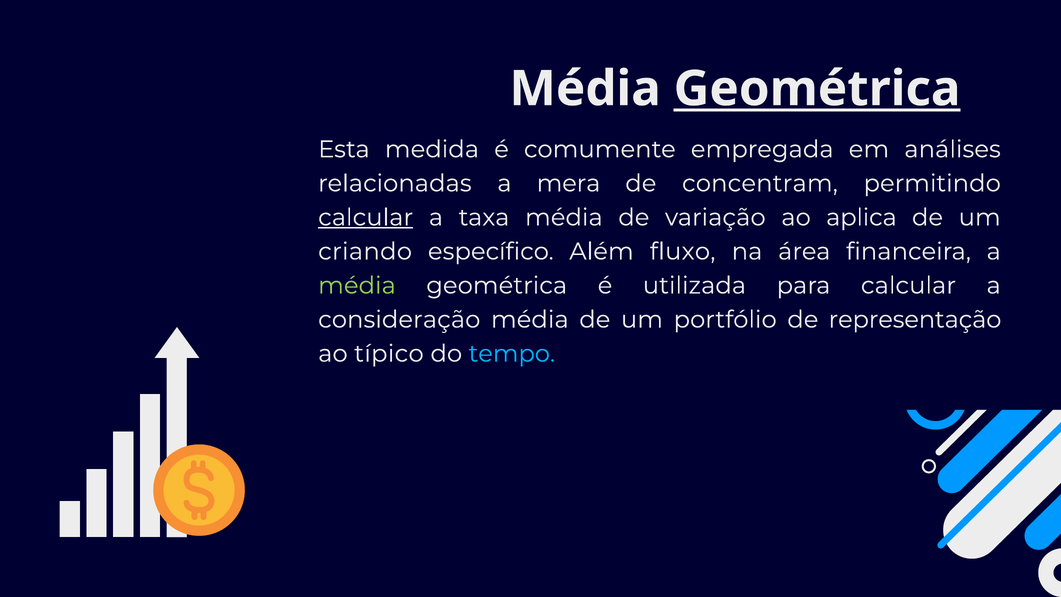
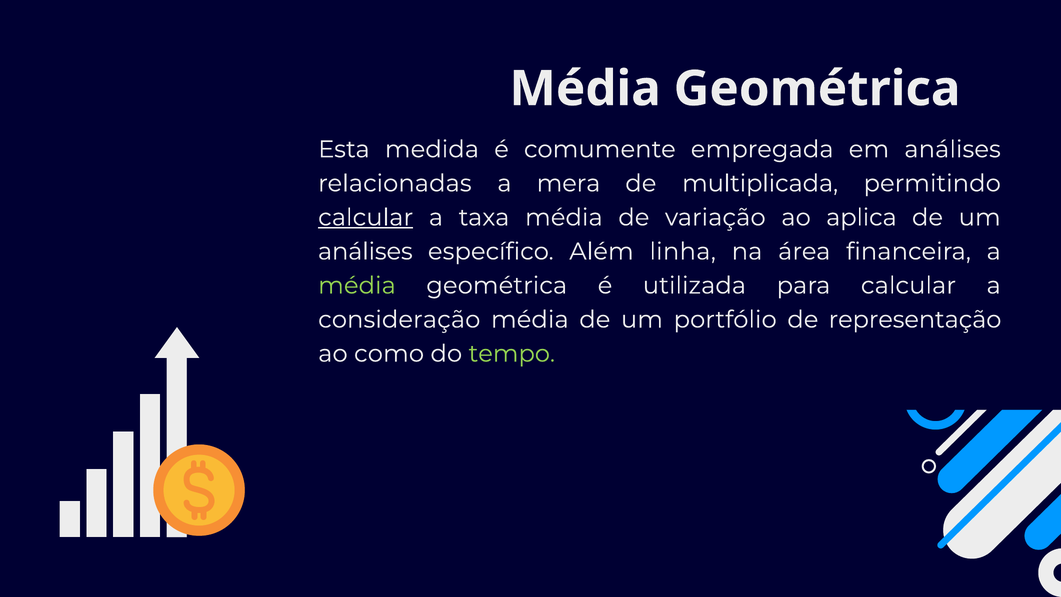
Geométrica at (817, 89) underline: present -> none
concentram: concentram -> multiplicada
criando at (365, 251): criando -> análises
fluxo: fluxo -> linha
típico: típico -> como
tempo colour: light blue -> light green
